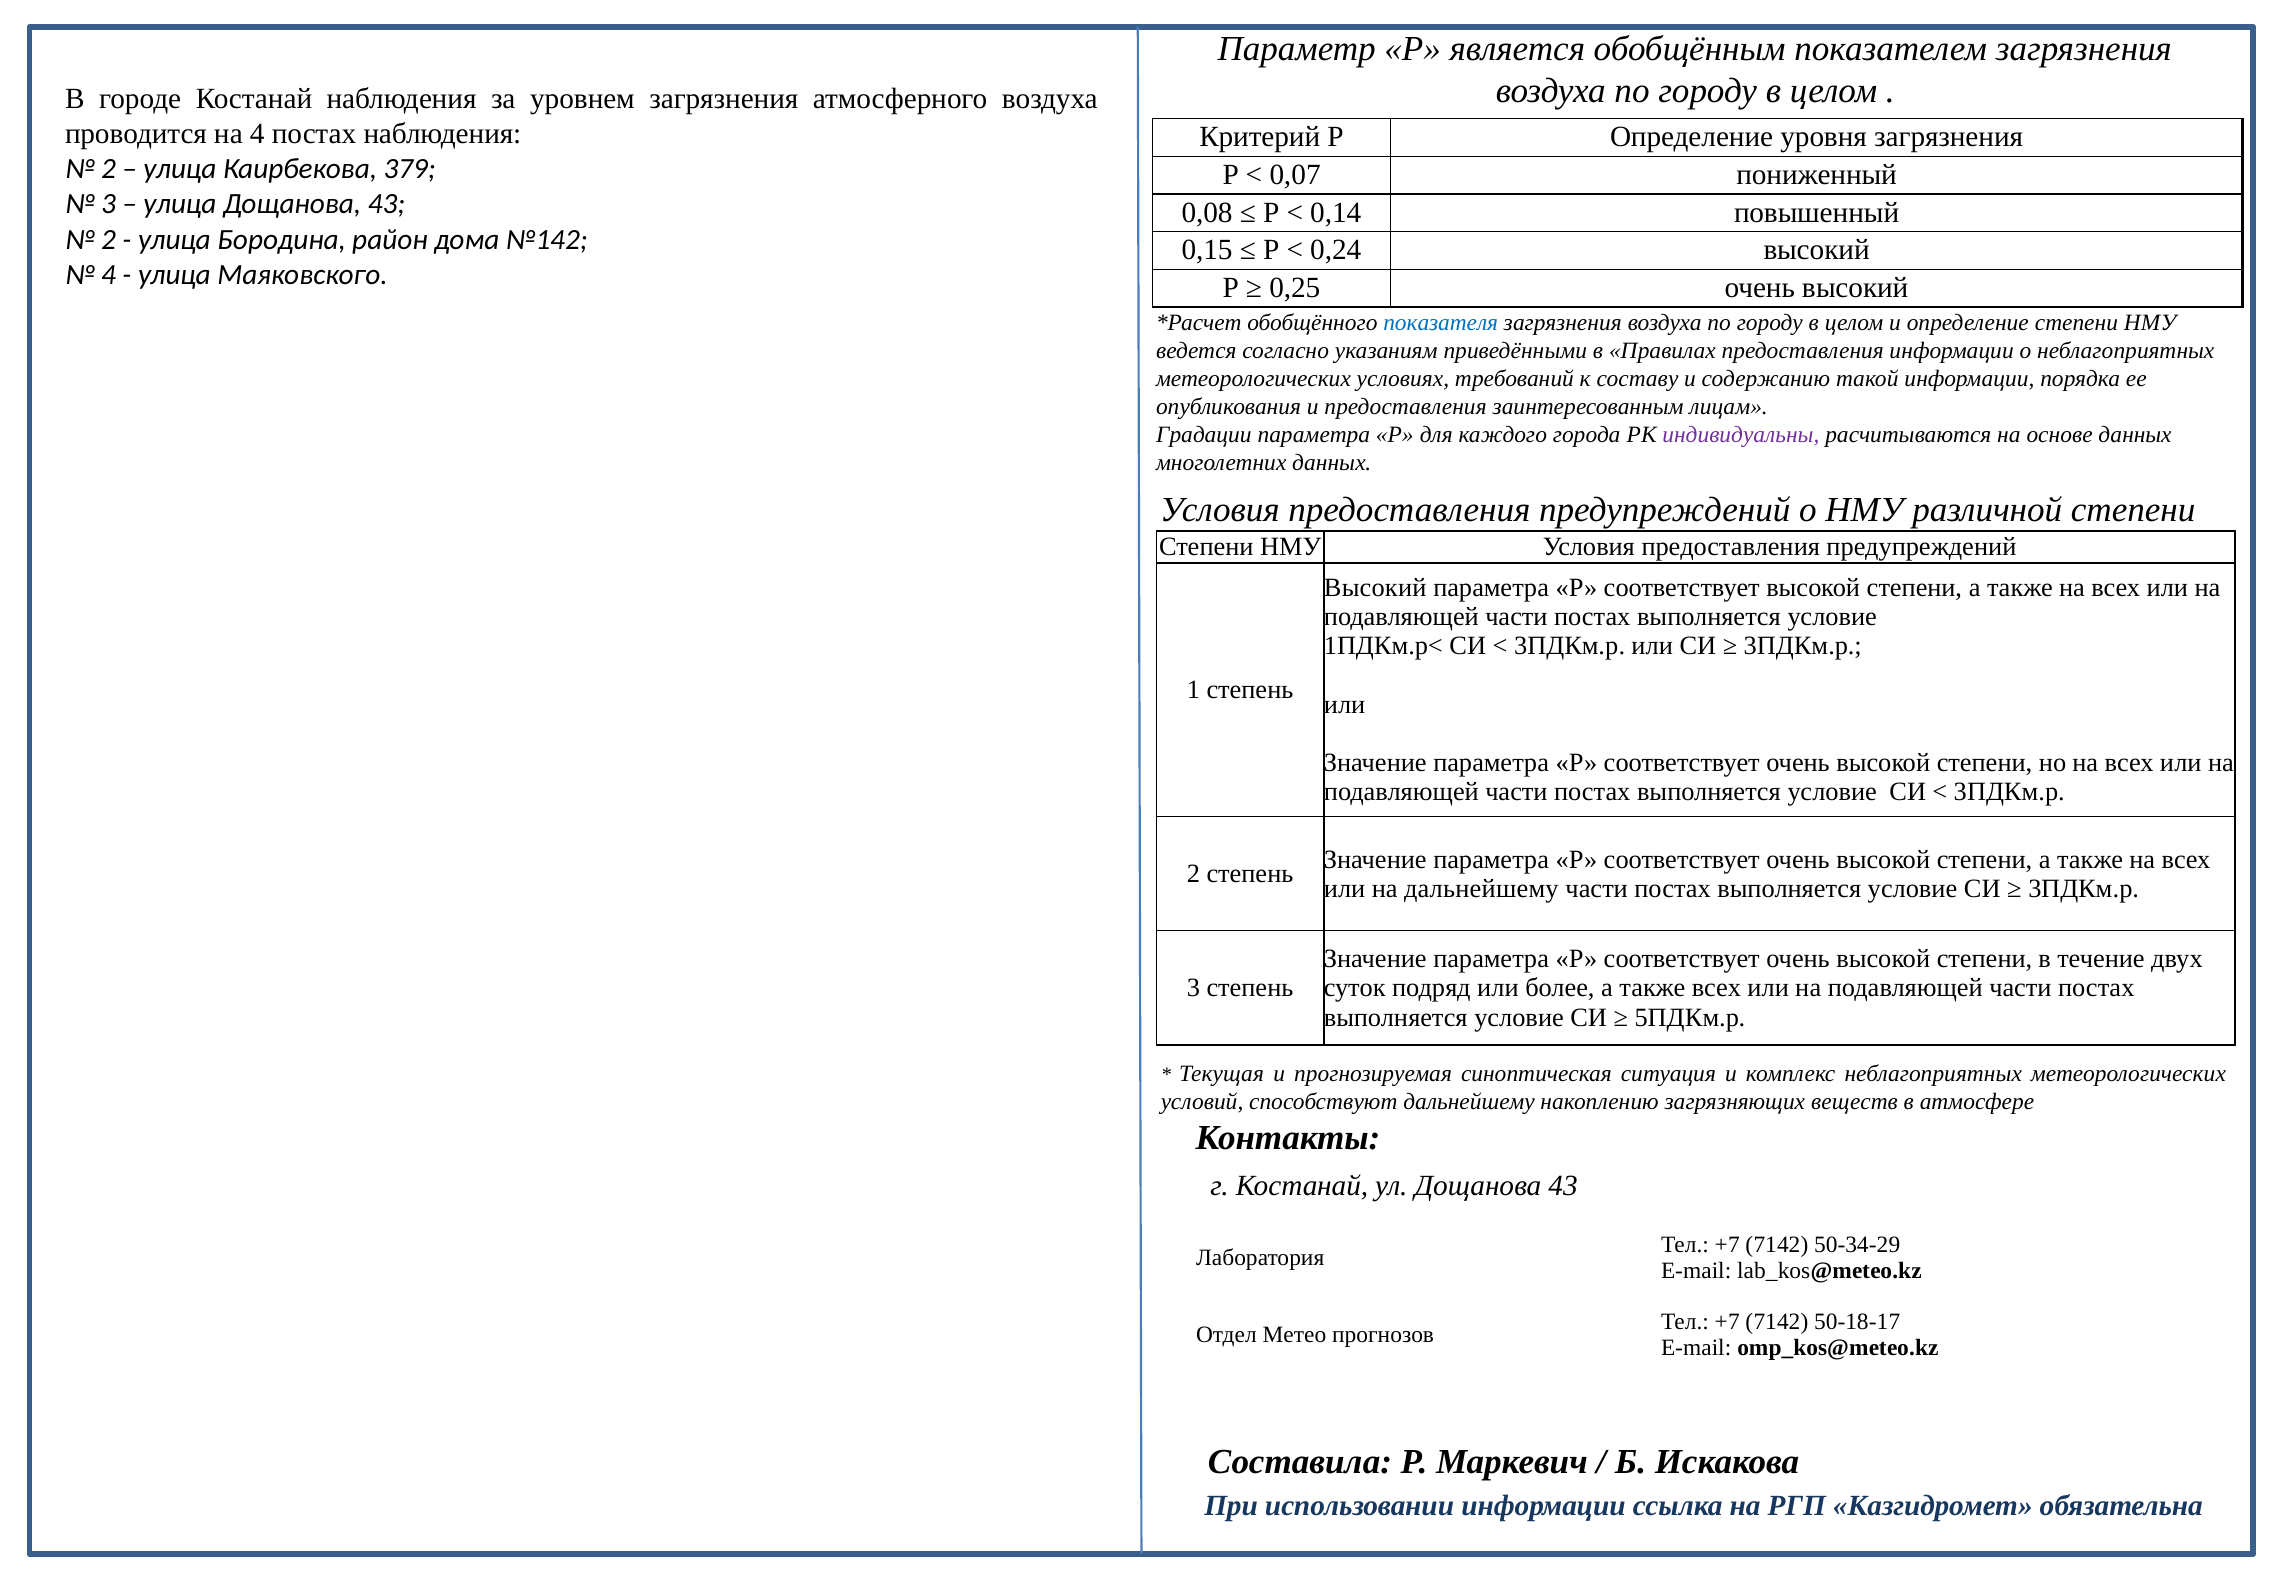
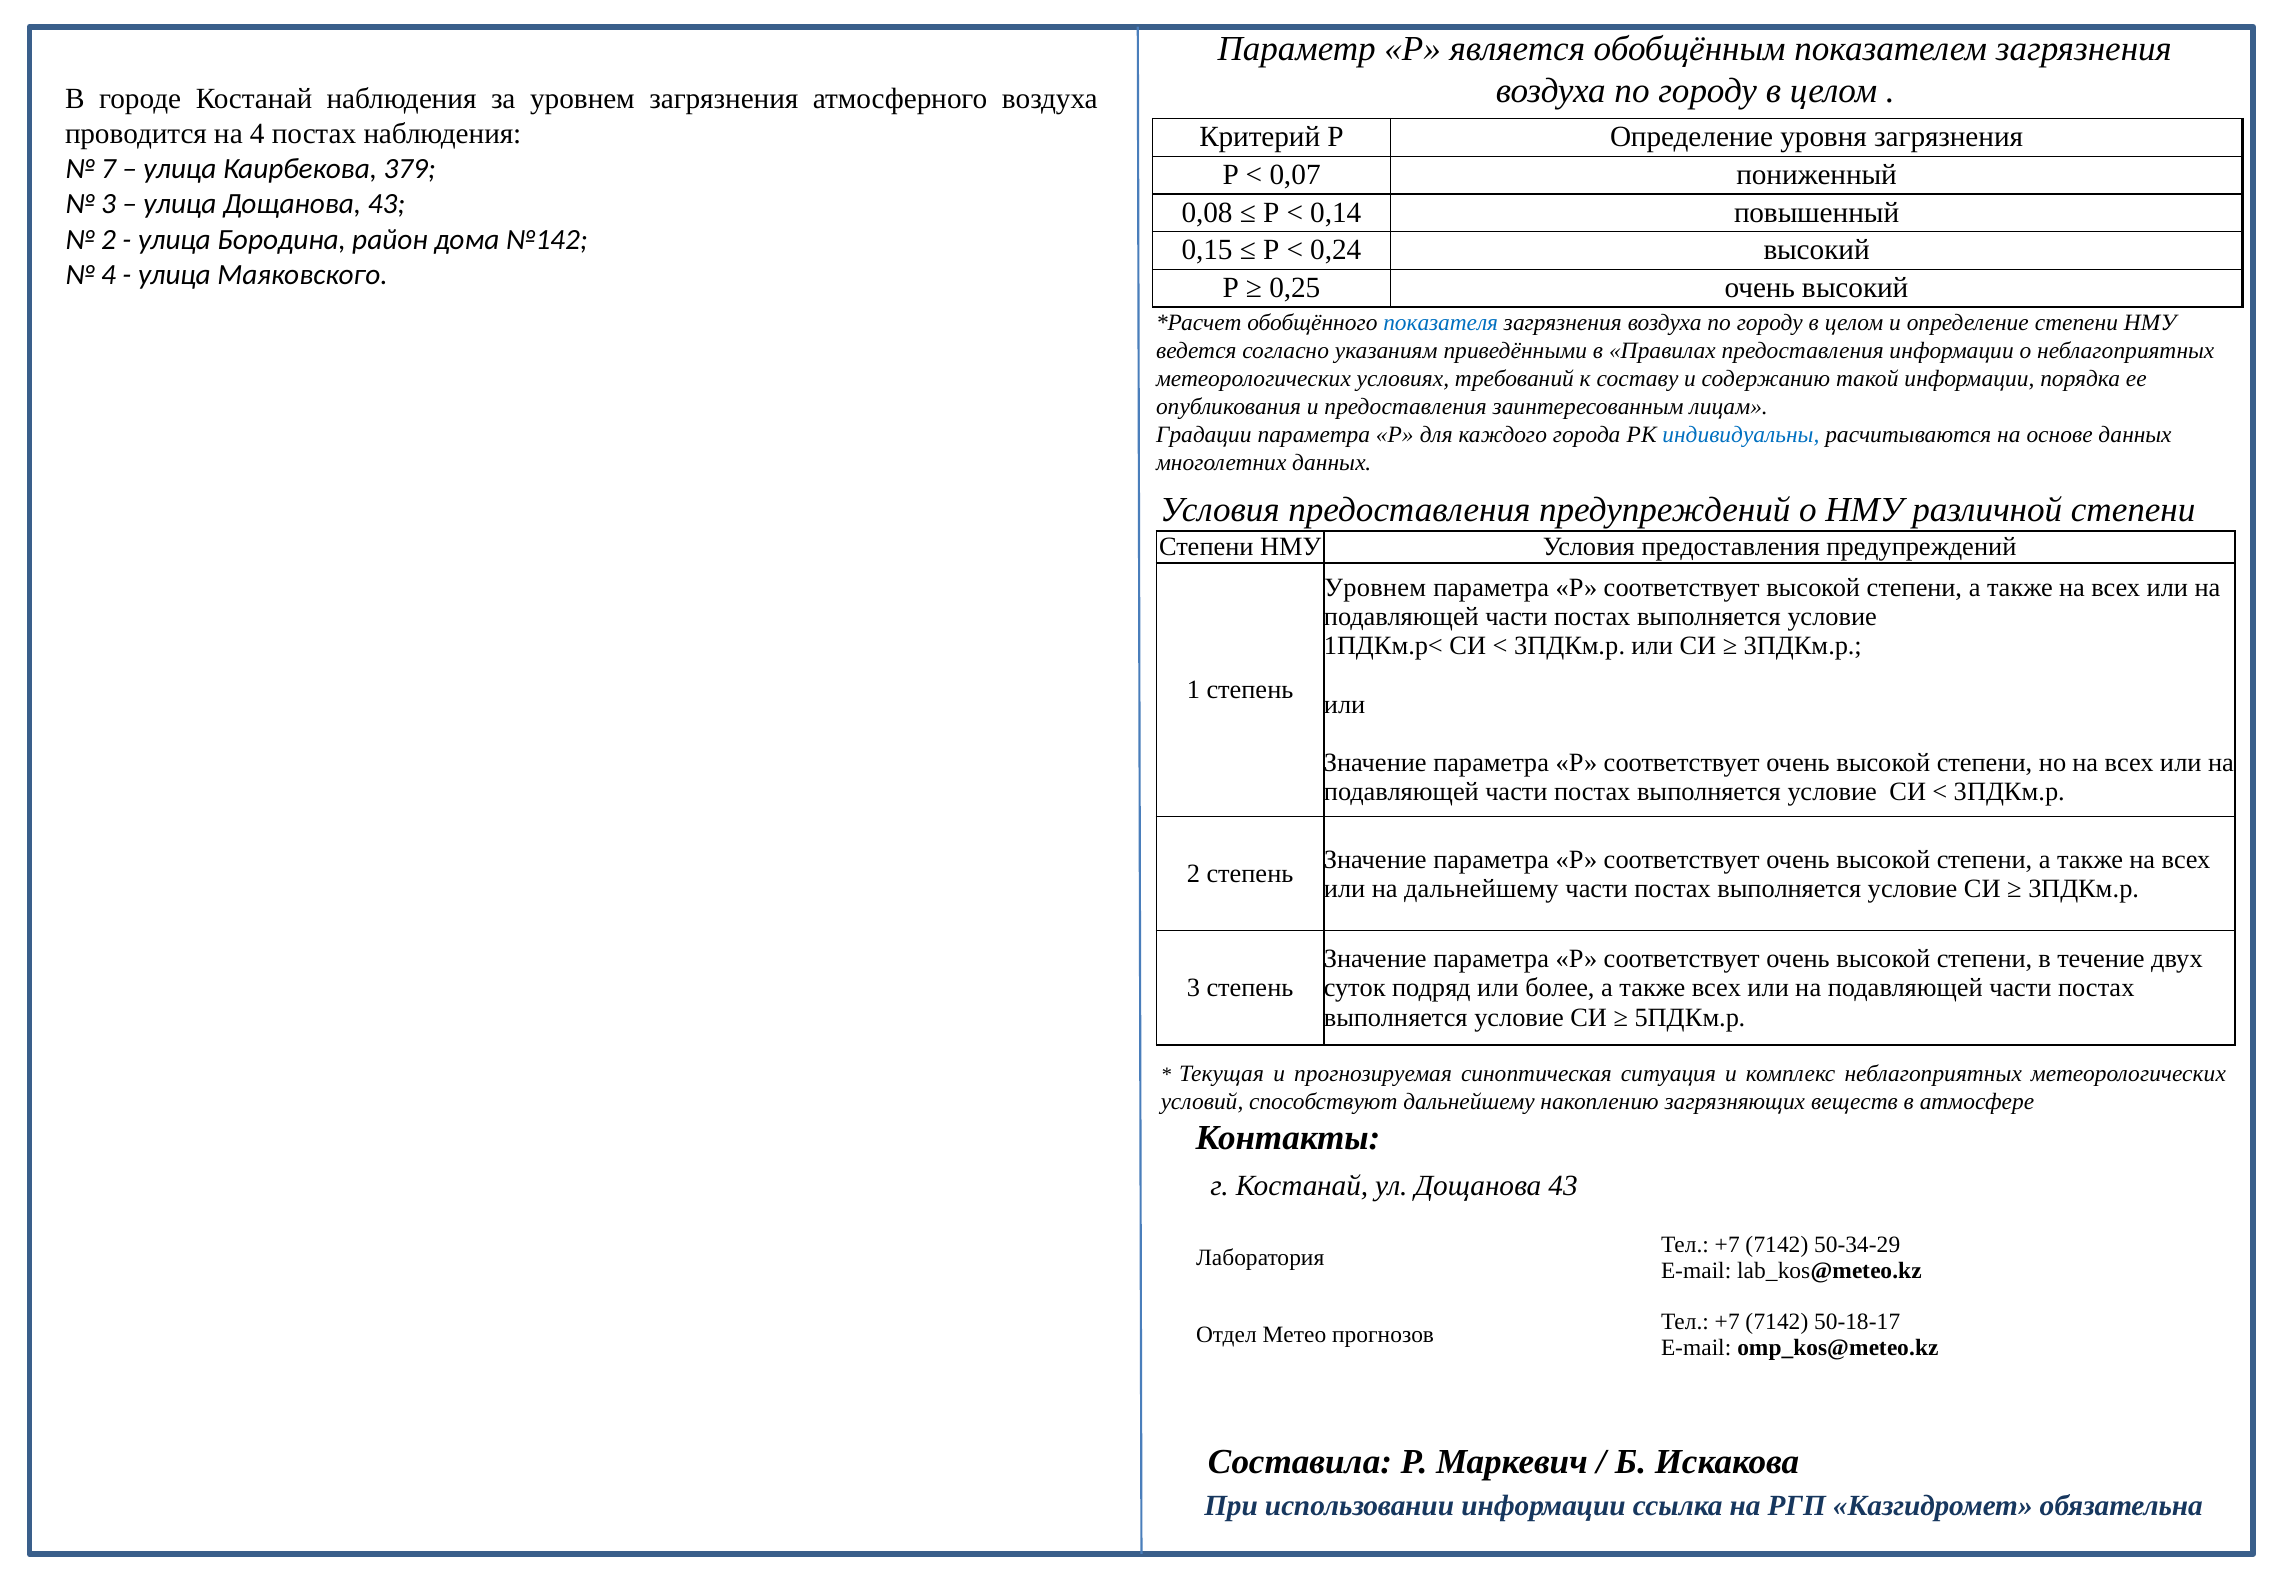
2 at (109, 169): 2 -> 7
индивидуальны colour: purple -> blue
Высокий at (1375, 588): Высокий -> Уровнем
